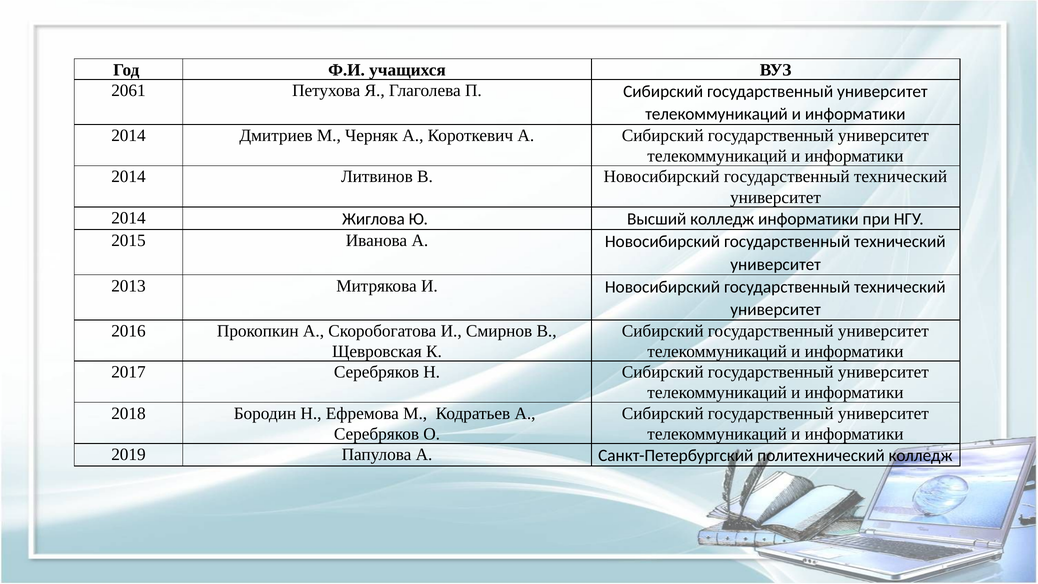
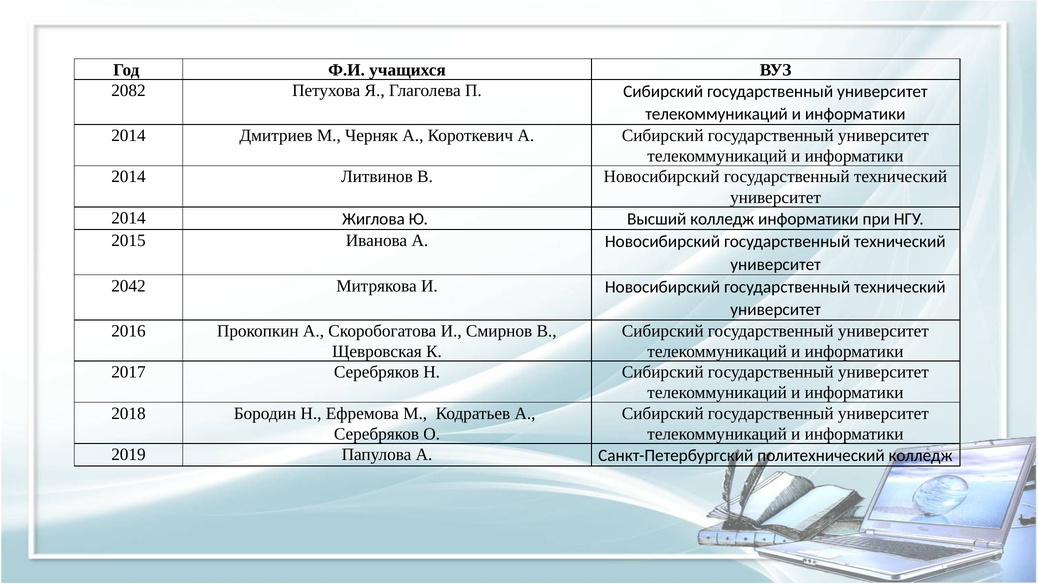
2061: 2061 -> 2082
2013: 2013 -> 2042
